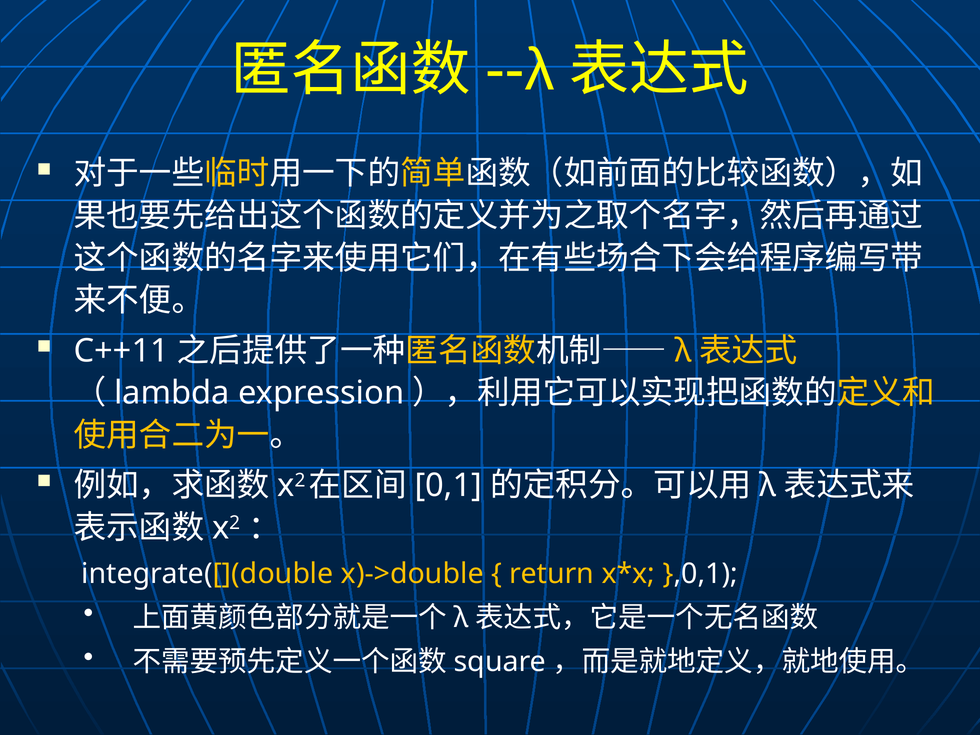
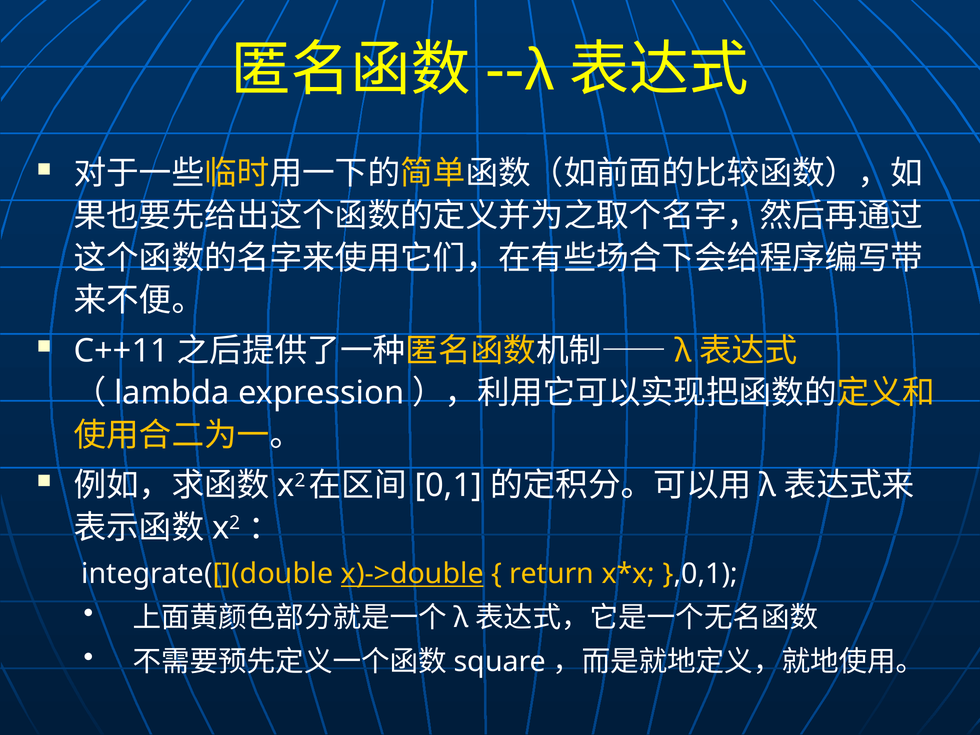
x)->double underline: none -> present
